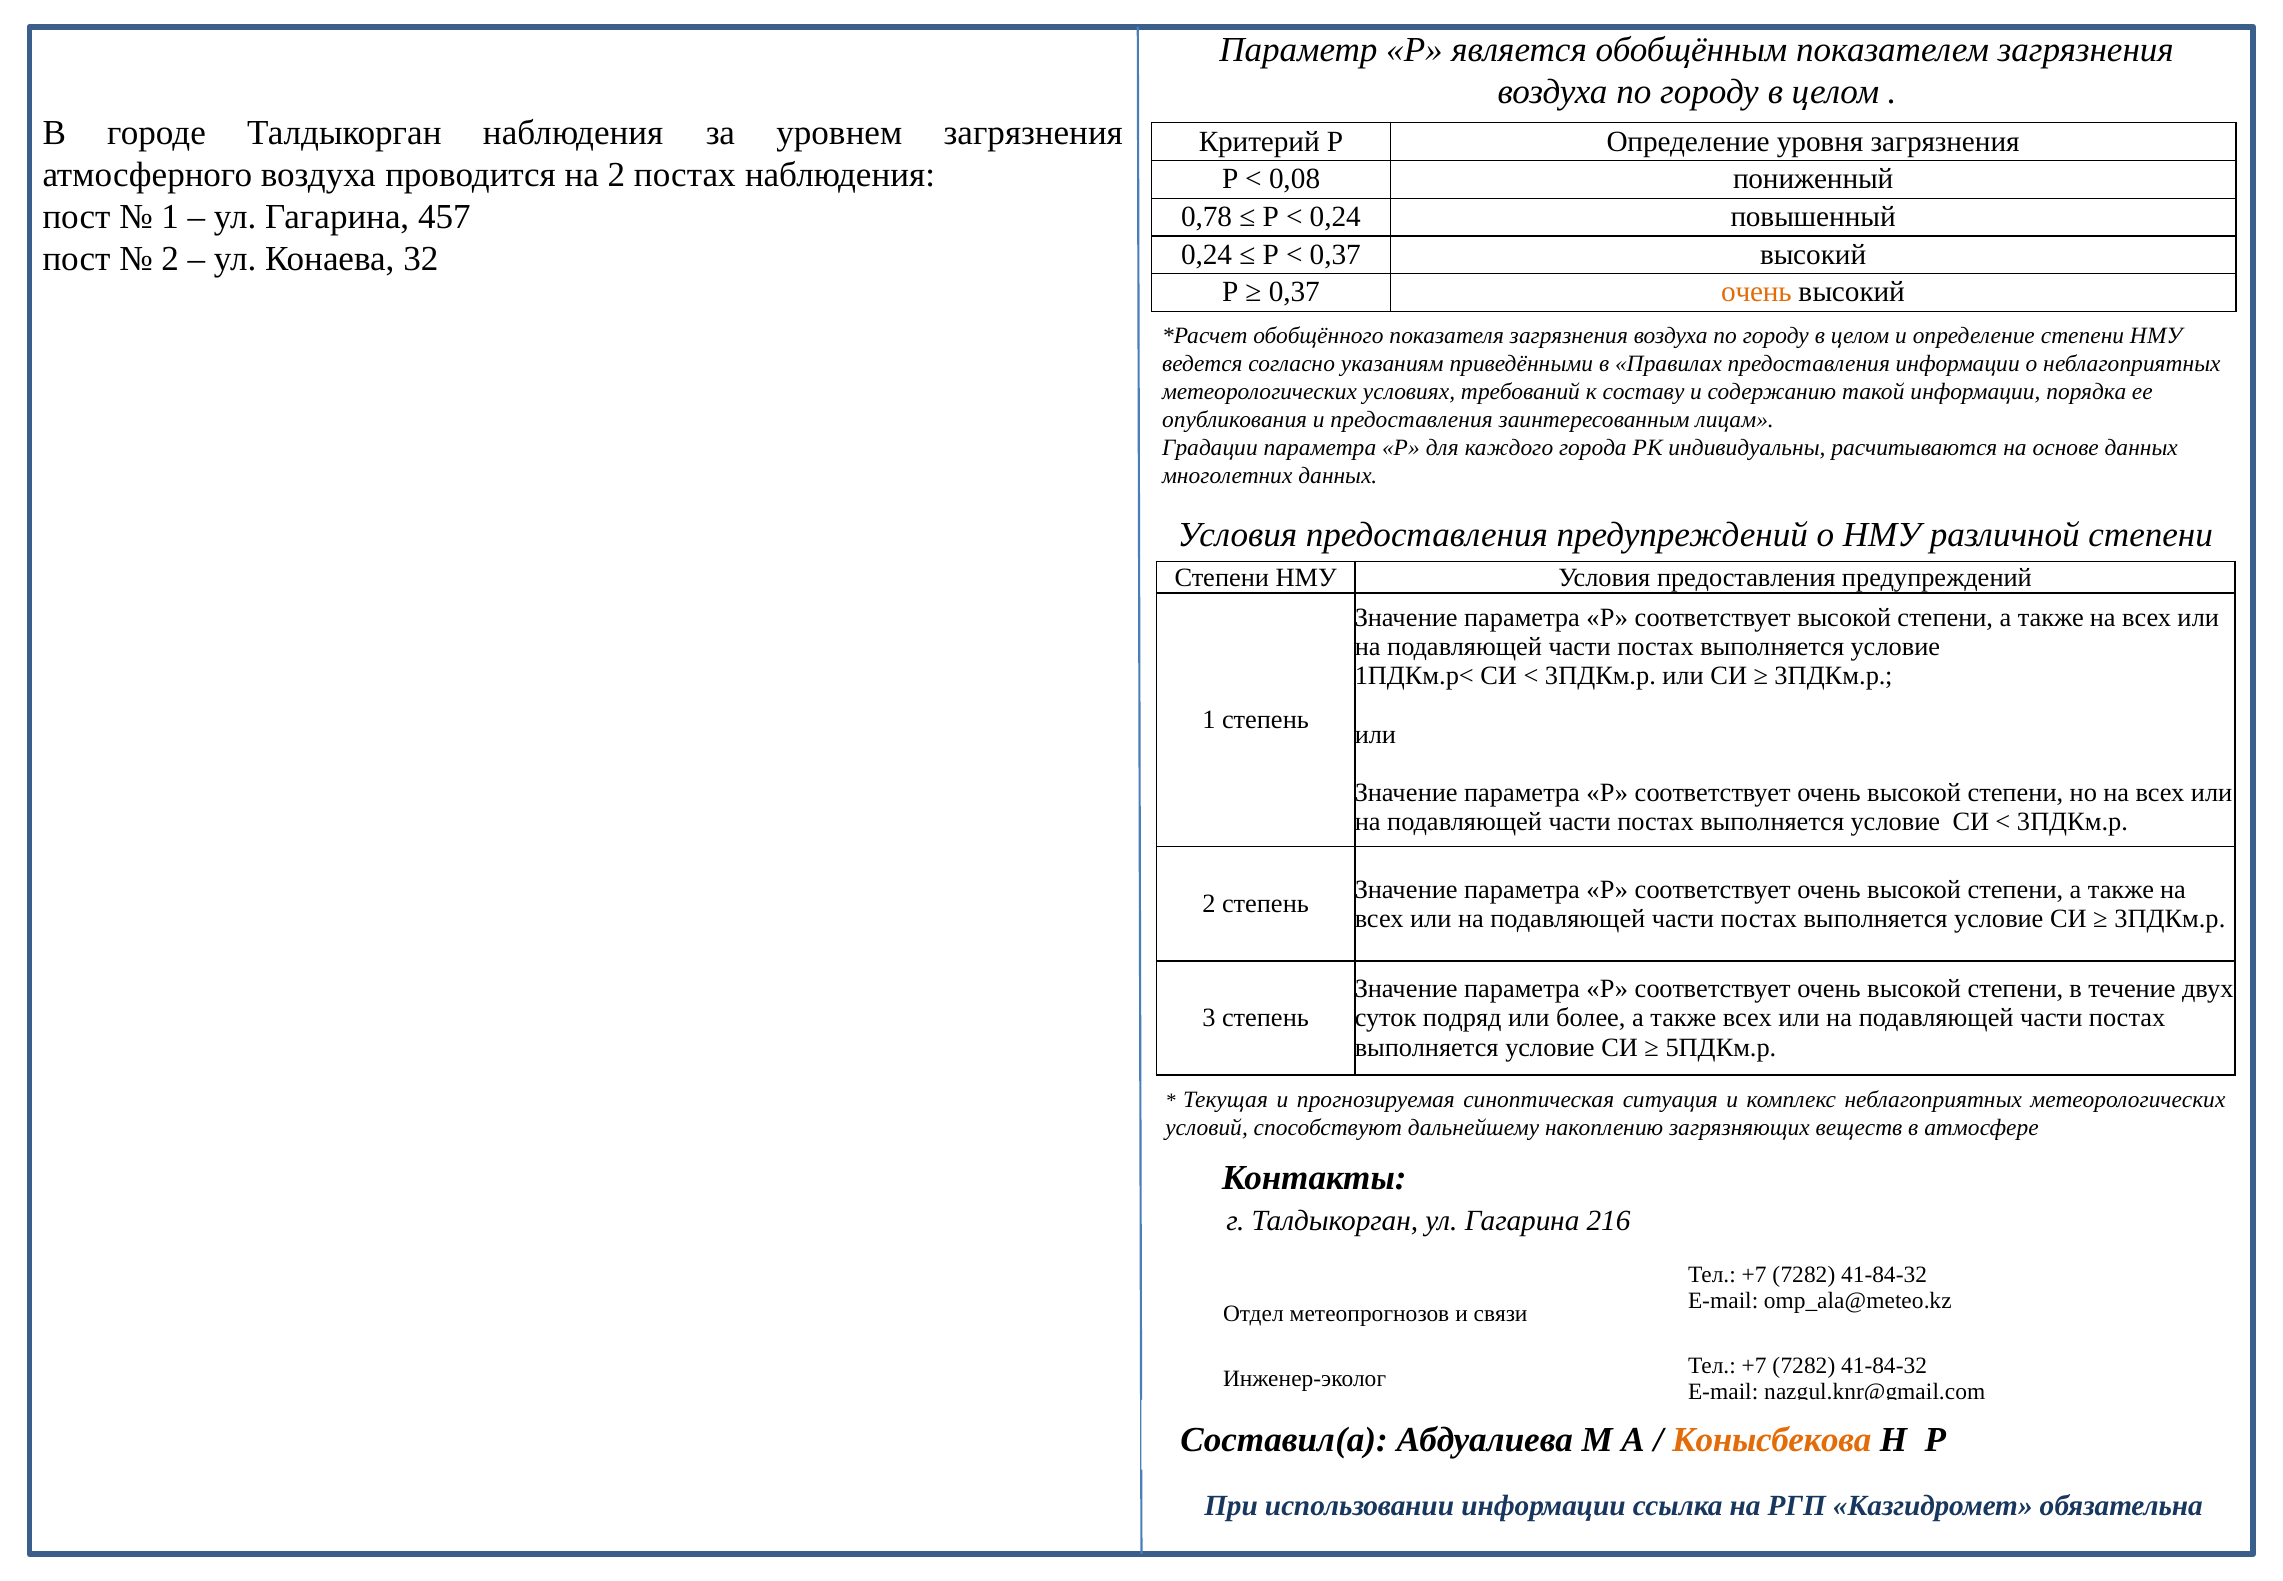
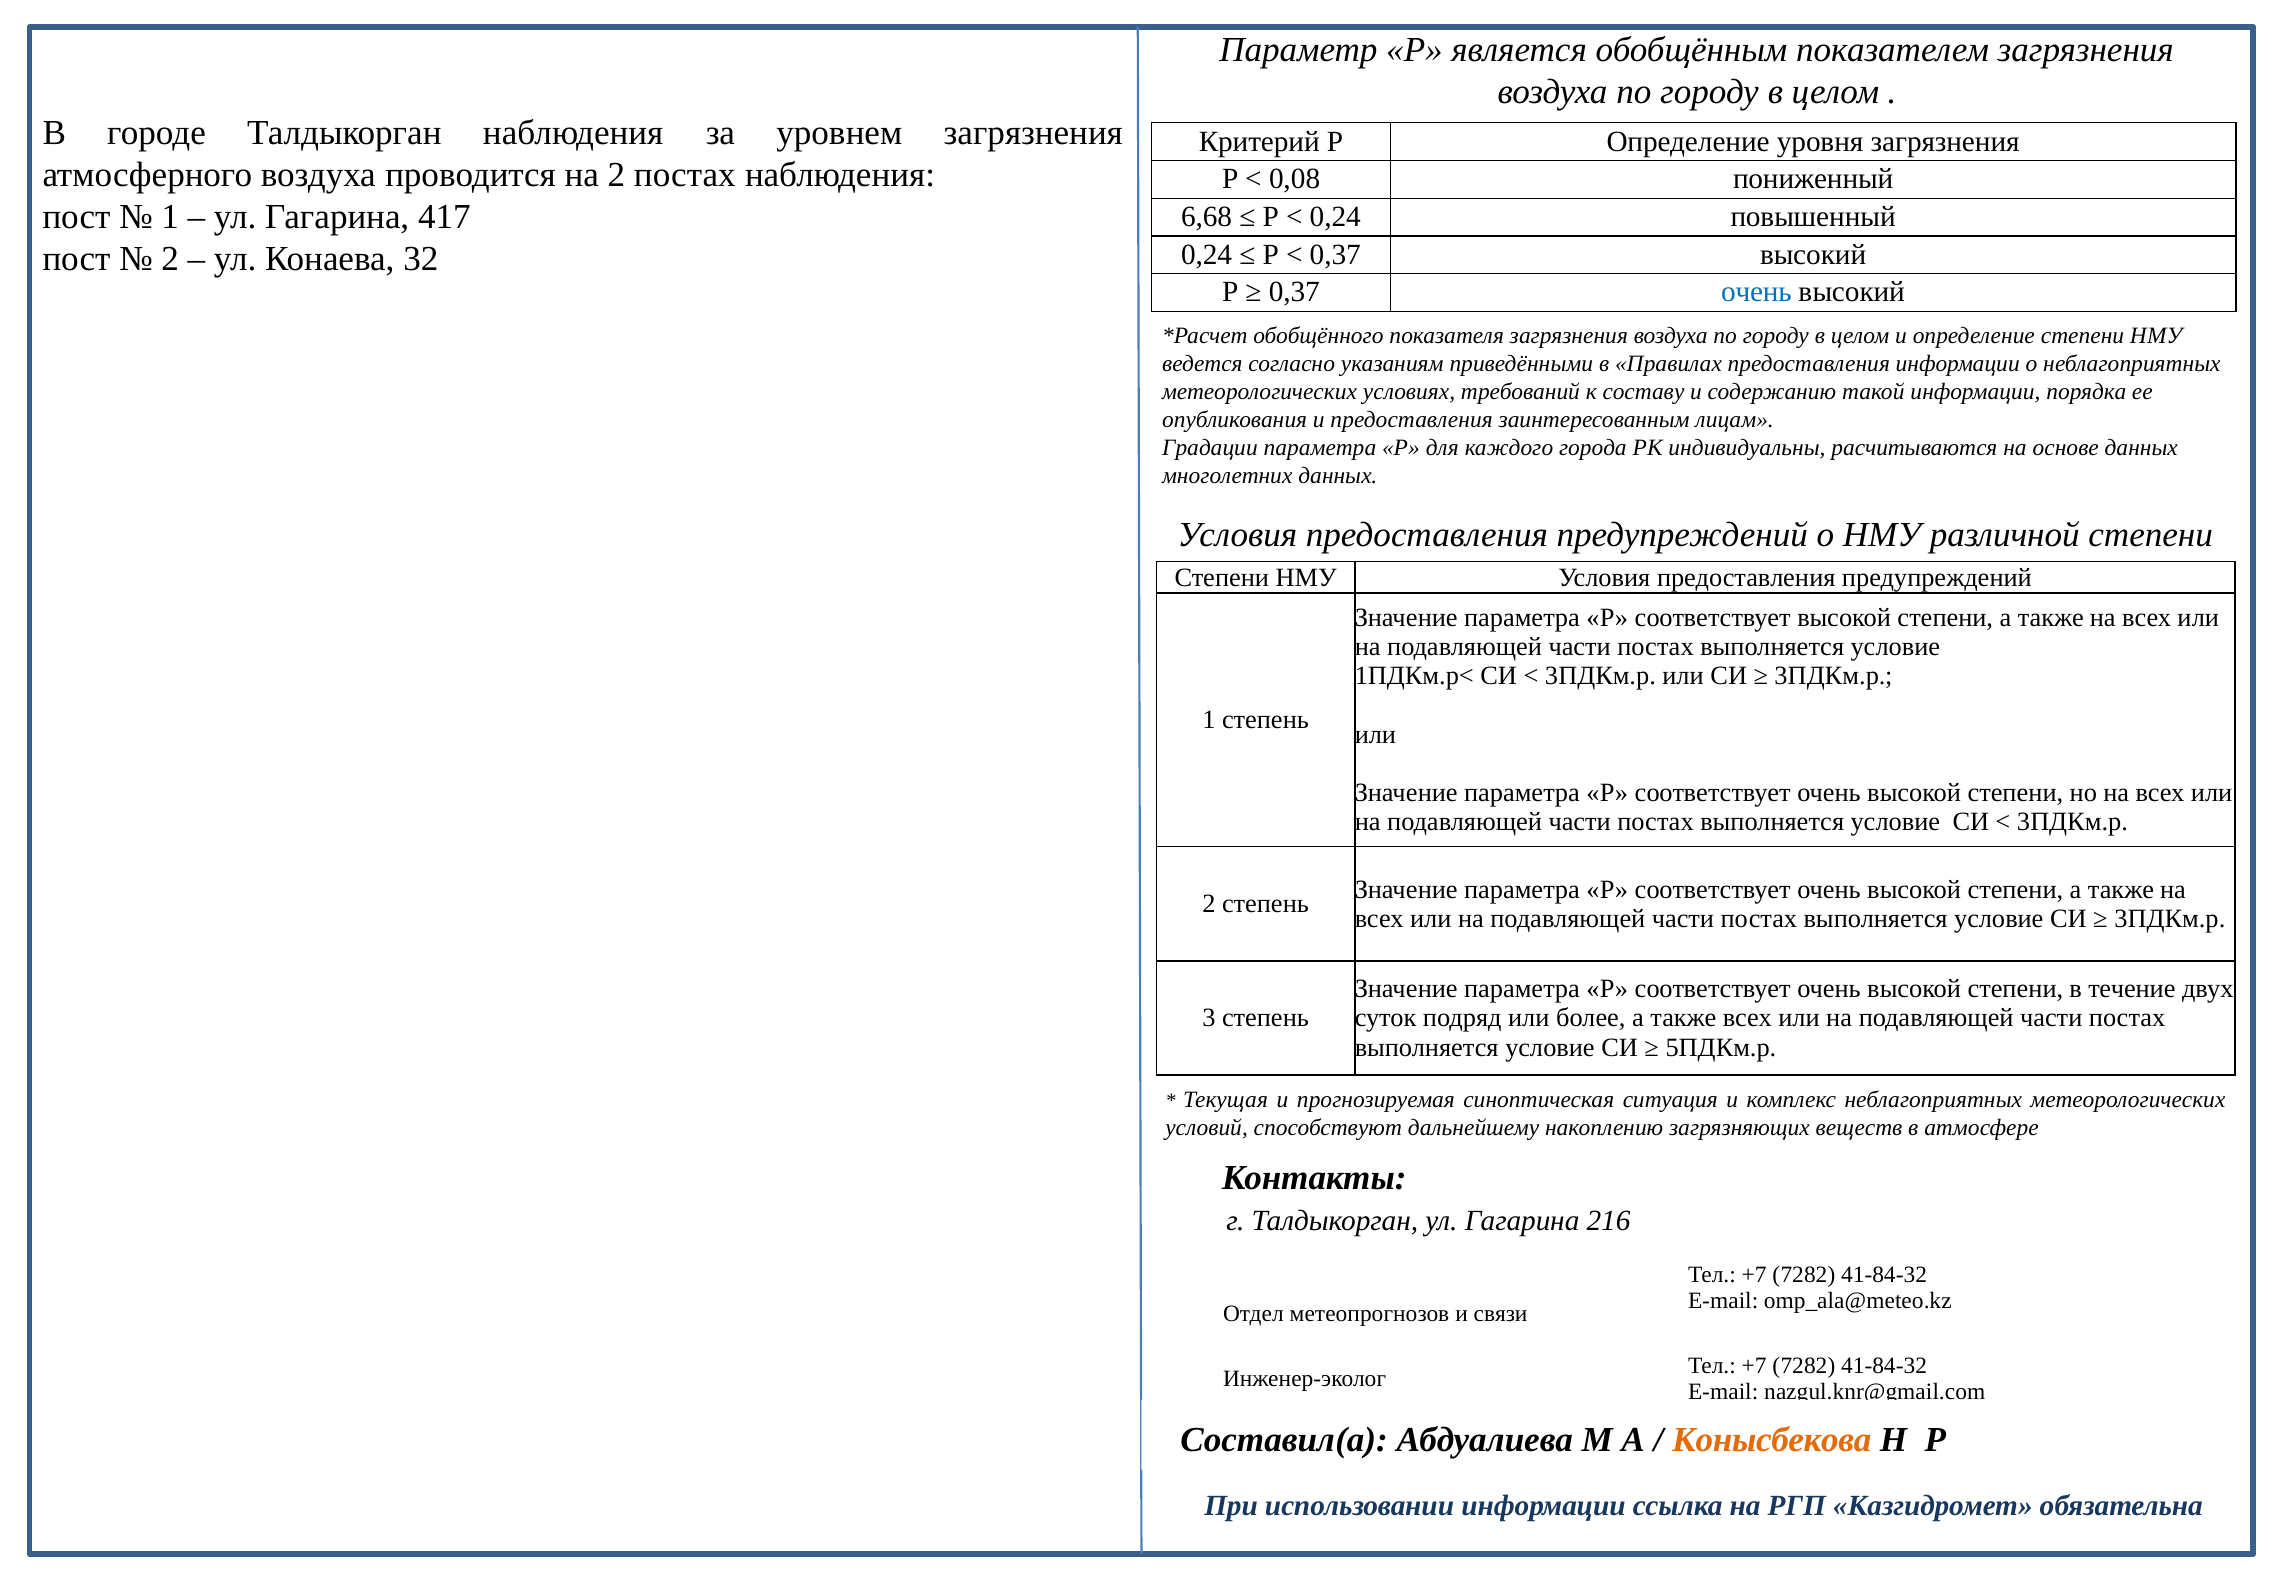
457: 457 -> 417
0,78: 0,78 -> 6,68
очень at (1756, 292) colour: orange -> blue
